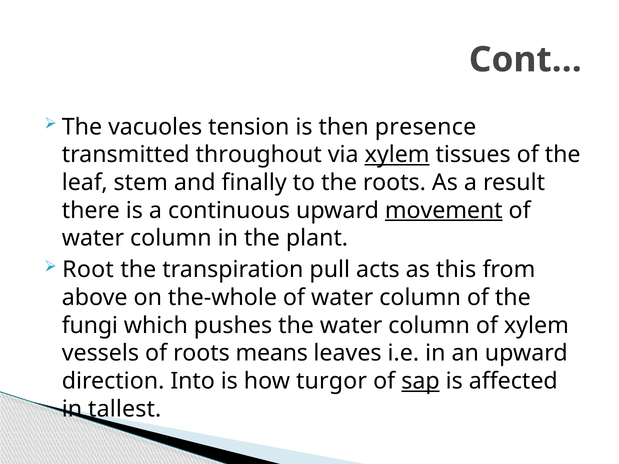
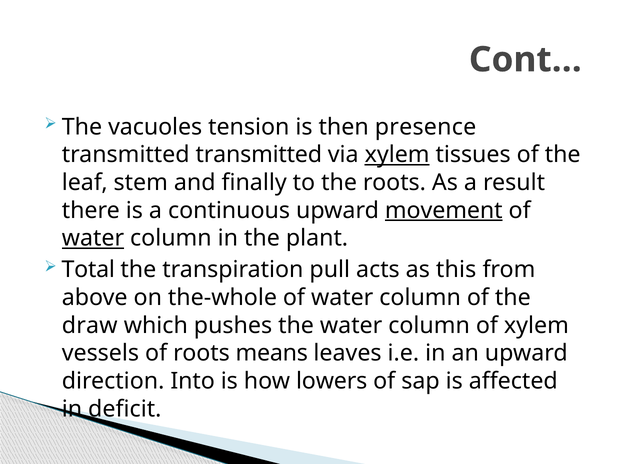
transmitted throughout: throughout -> transmitted
water at (93, 238) underline: none -> present
Root: Root -> Total
fungi: fungi -> draw
turgor: turgor -> lowers
sap underline: present -> none
tallest: tallest -> deficit
